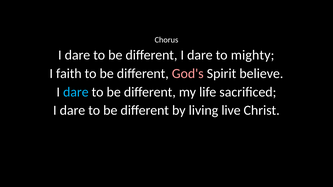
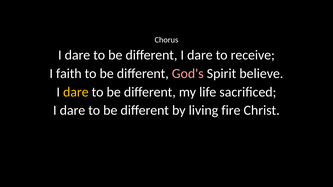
mighty: mighty -> receive
dare at (76, 92) colour: light blue -> yellow
live: live -> fire
